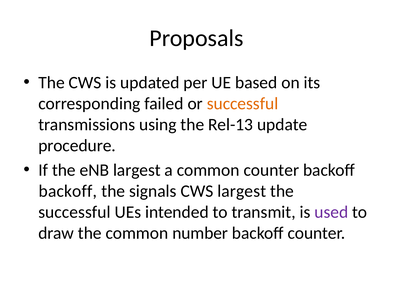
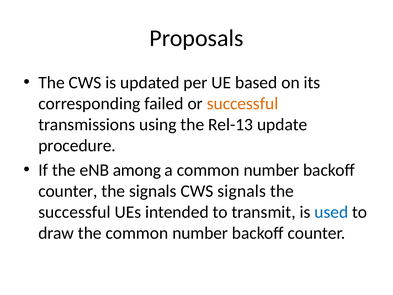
eNB largest: largest -> among
a common counter: counter -> number
backoff at (68, 191): backoff -> counter
CWS largest: largest -> signals
used colour: purple -> blue
